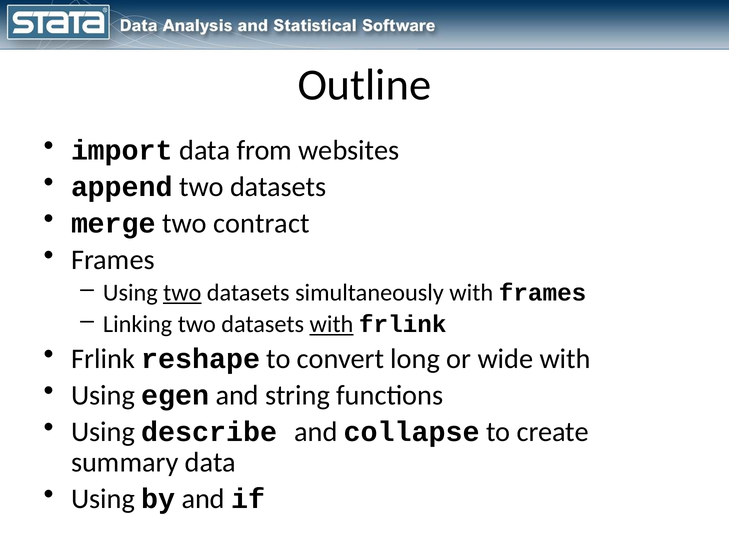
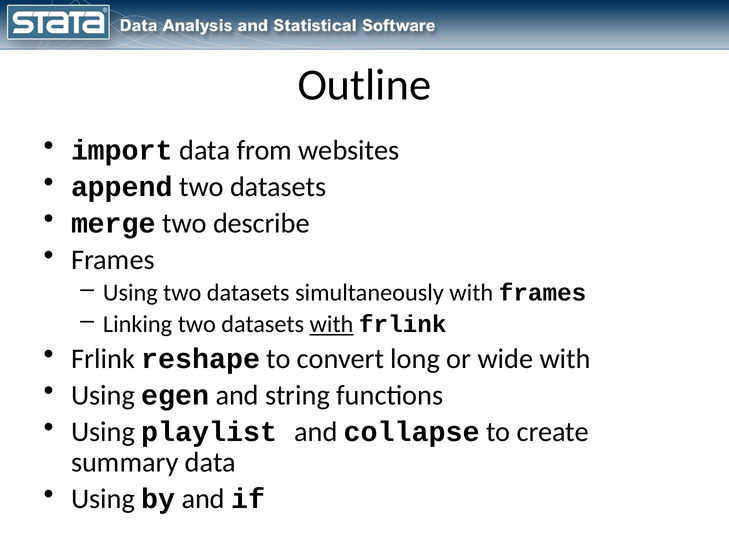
contract: contract -> describe
two at (182, 293) underline: present -> none
describe: describe -> playlist
